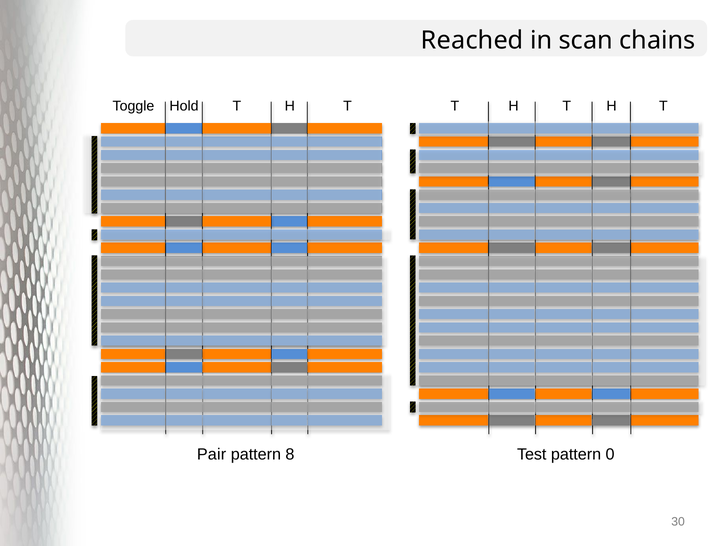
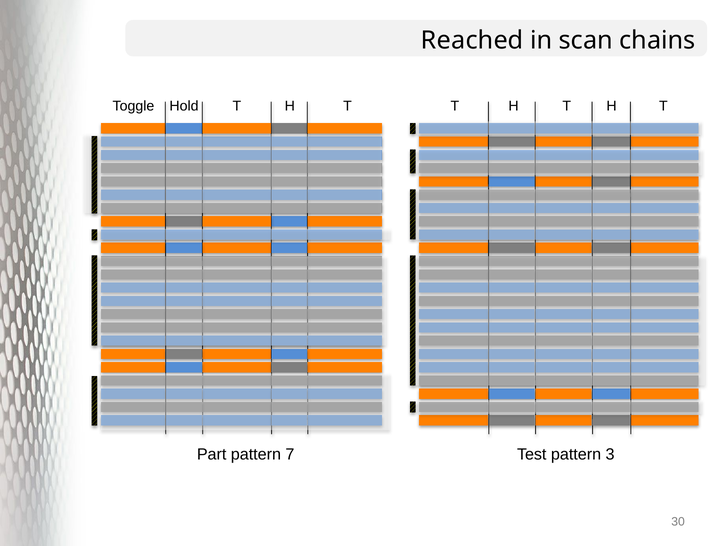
Pair: Pair -> Part
8: 8 -> 7
0: 0 -> 3
